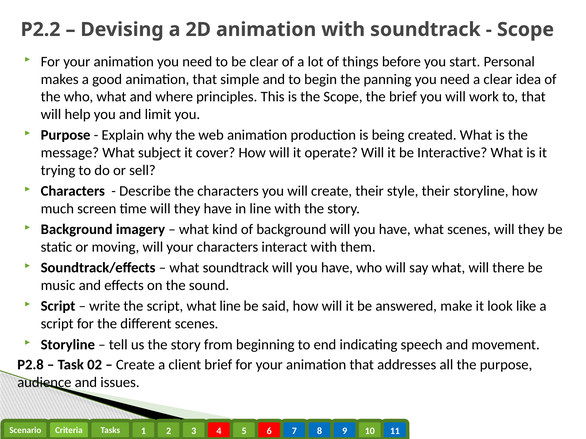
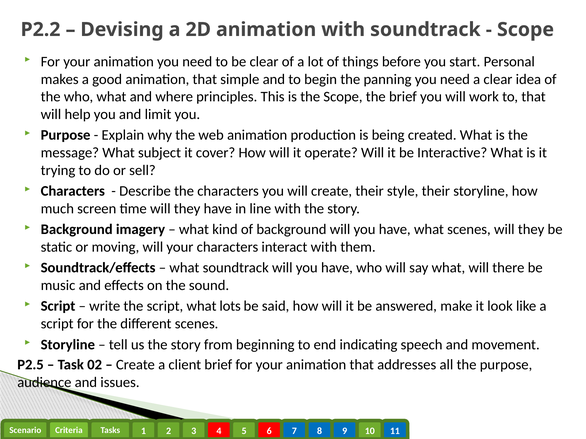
what line: line -> lots
P2.8: P2.8 -> P2.5
